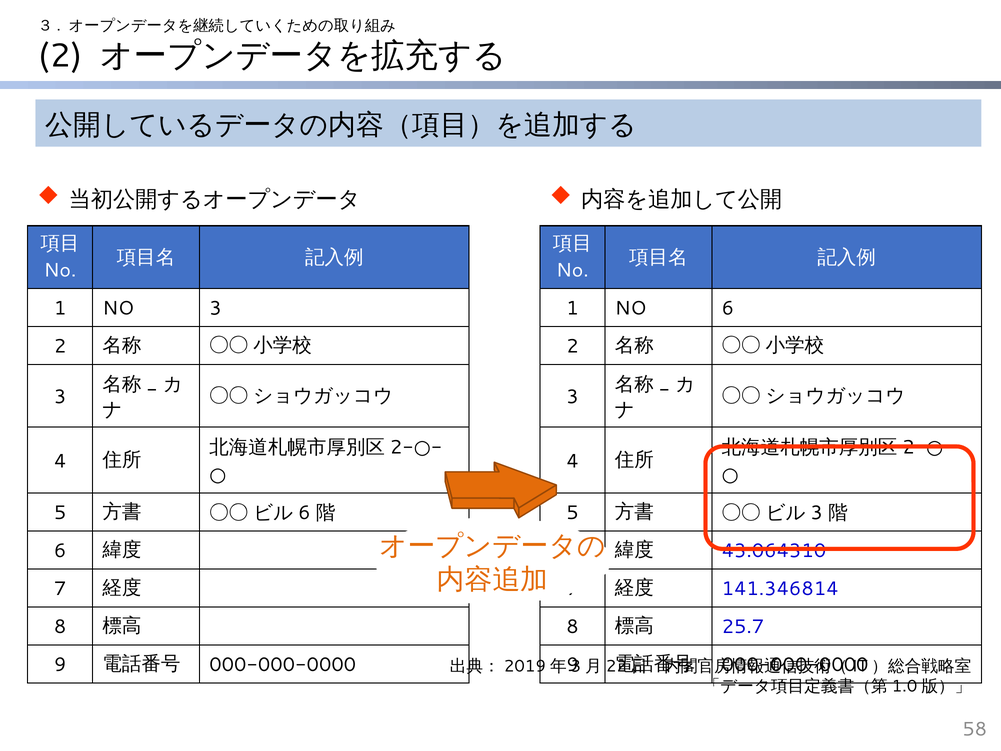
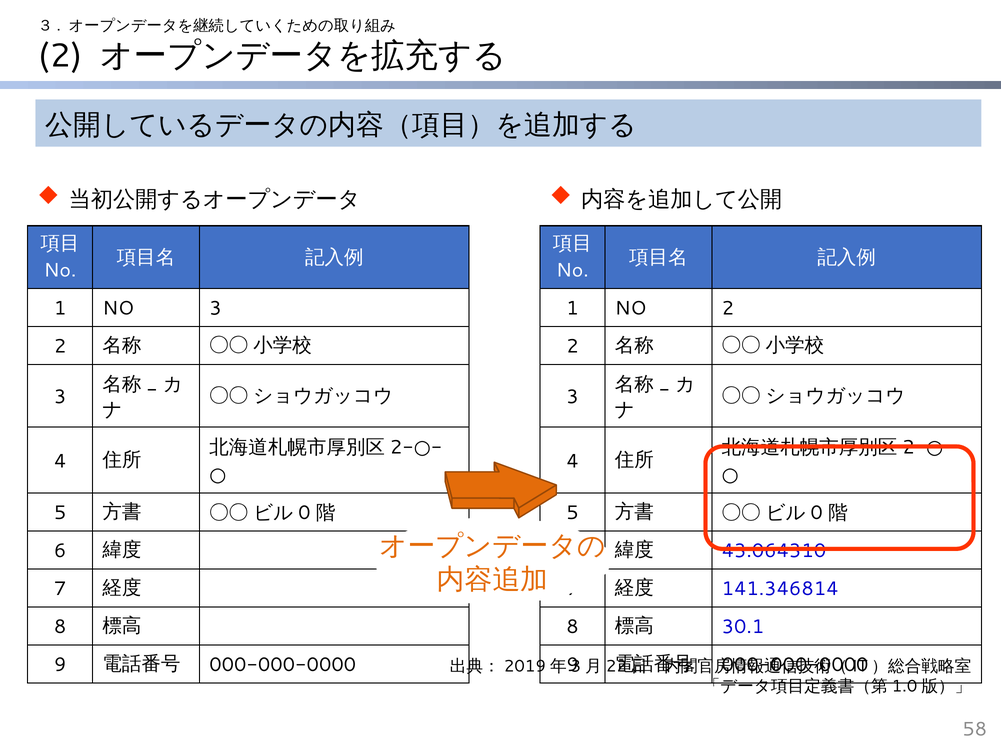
NO 6: 6 -> 2
6 at (304, 513): 6 -> 0
3 at (817, 513): 3 -> 0
25.7: 25.7 -> 30.1
